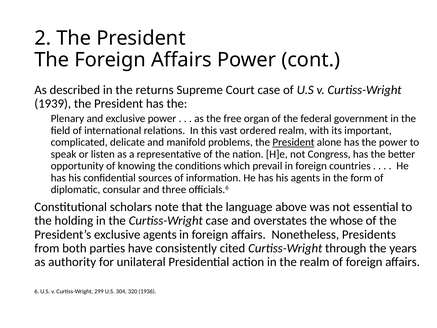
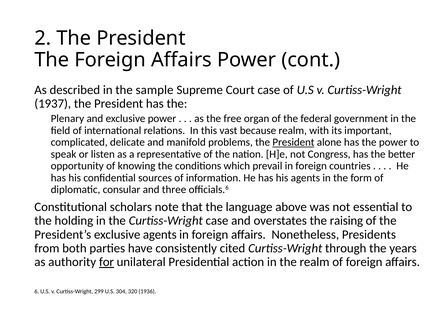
returns: returns -> sample
1939: 1939 -> 1937
ordered: ordered -> because
whose: whose -> raising
for underline: none -> present
